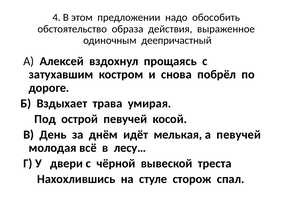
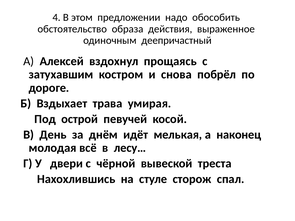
а певучей: певучей -> наконец
